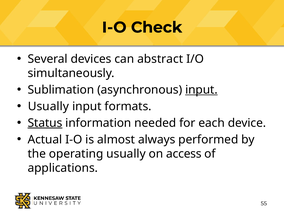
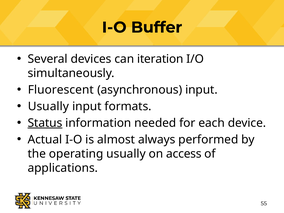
Check: Check -> Buffer
abstract: abstract -> iteration
Sublimation: Sublimation -> Fluorescent
input at (201, 90) underline: present -> none
